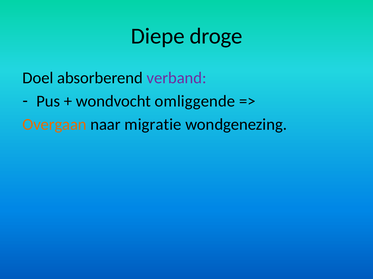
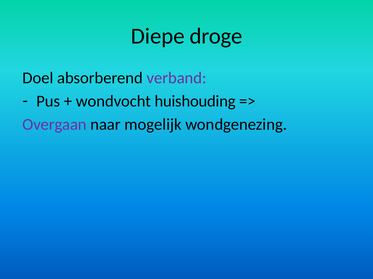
omliggende: omliggende -> huishouding
Overgaan colour: orange -> purple
migratie: migratie -> mogelijk
